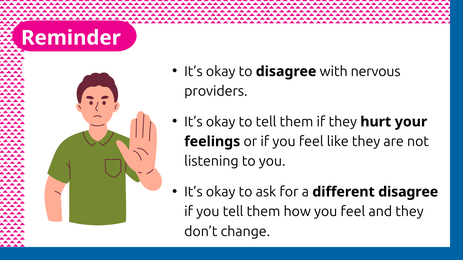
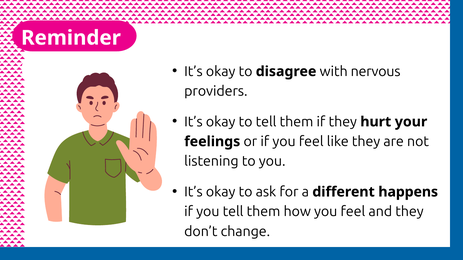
different disagree: disagree -> happens
